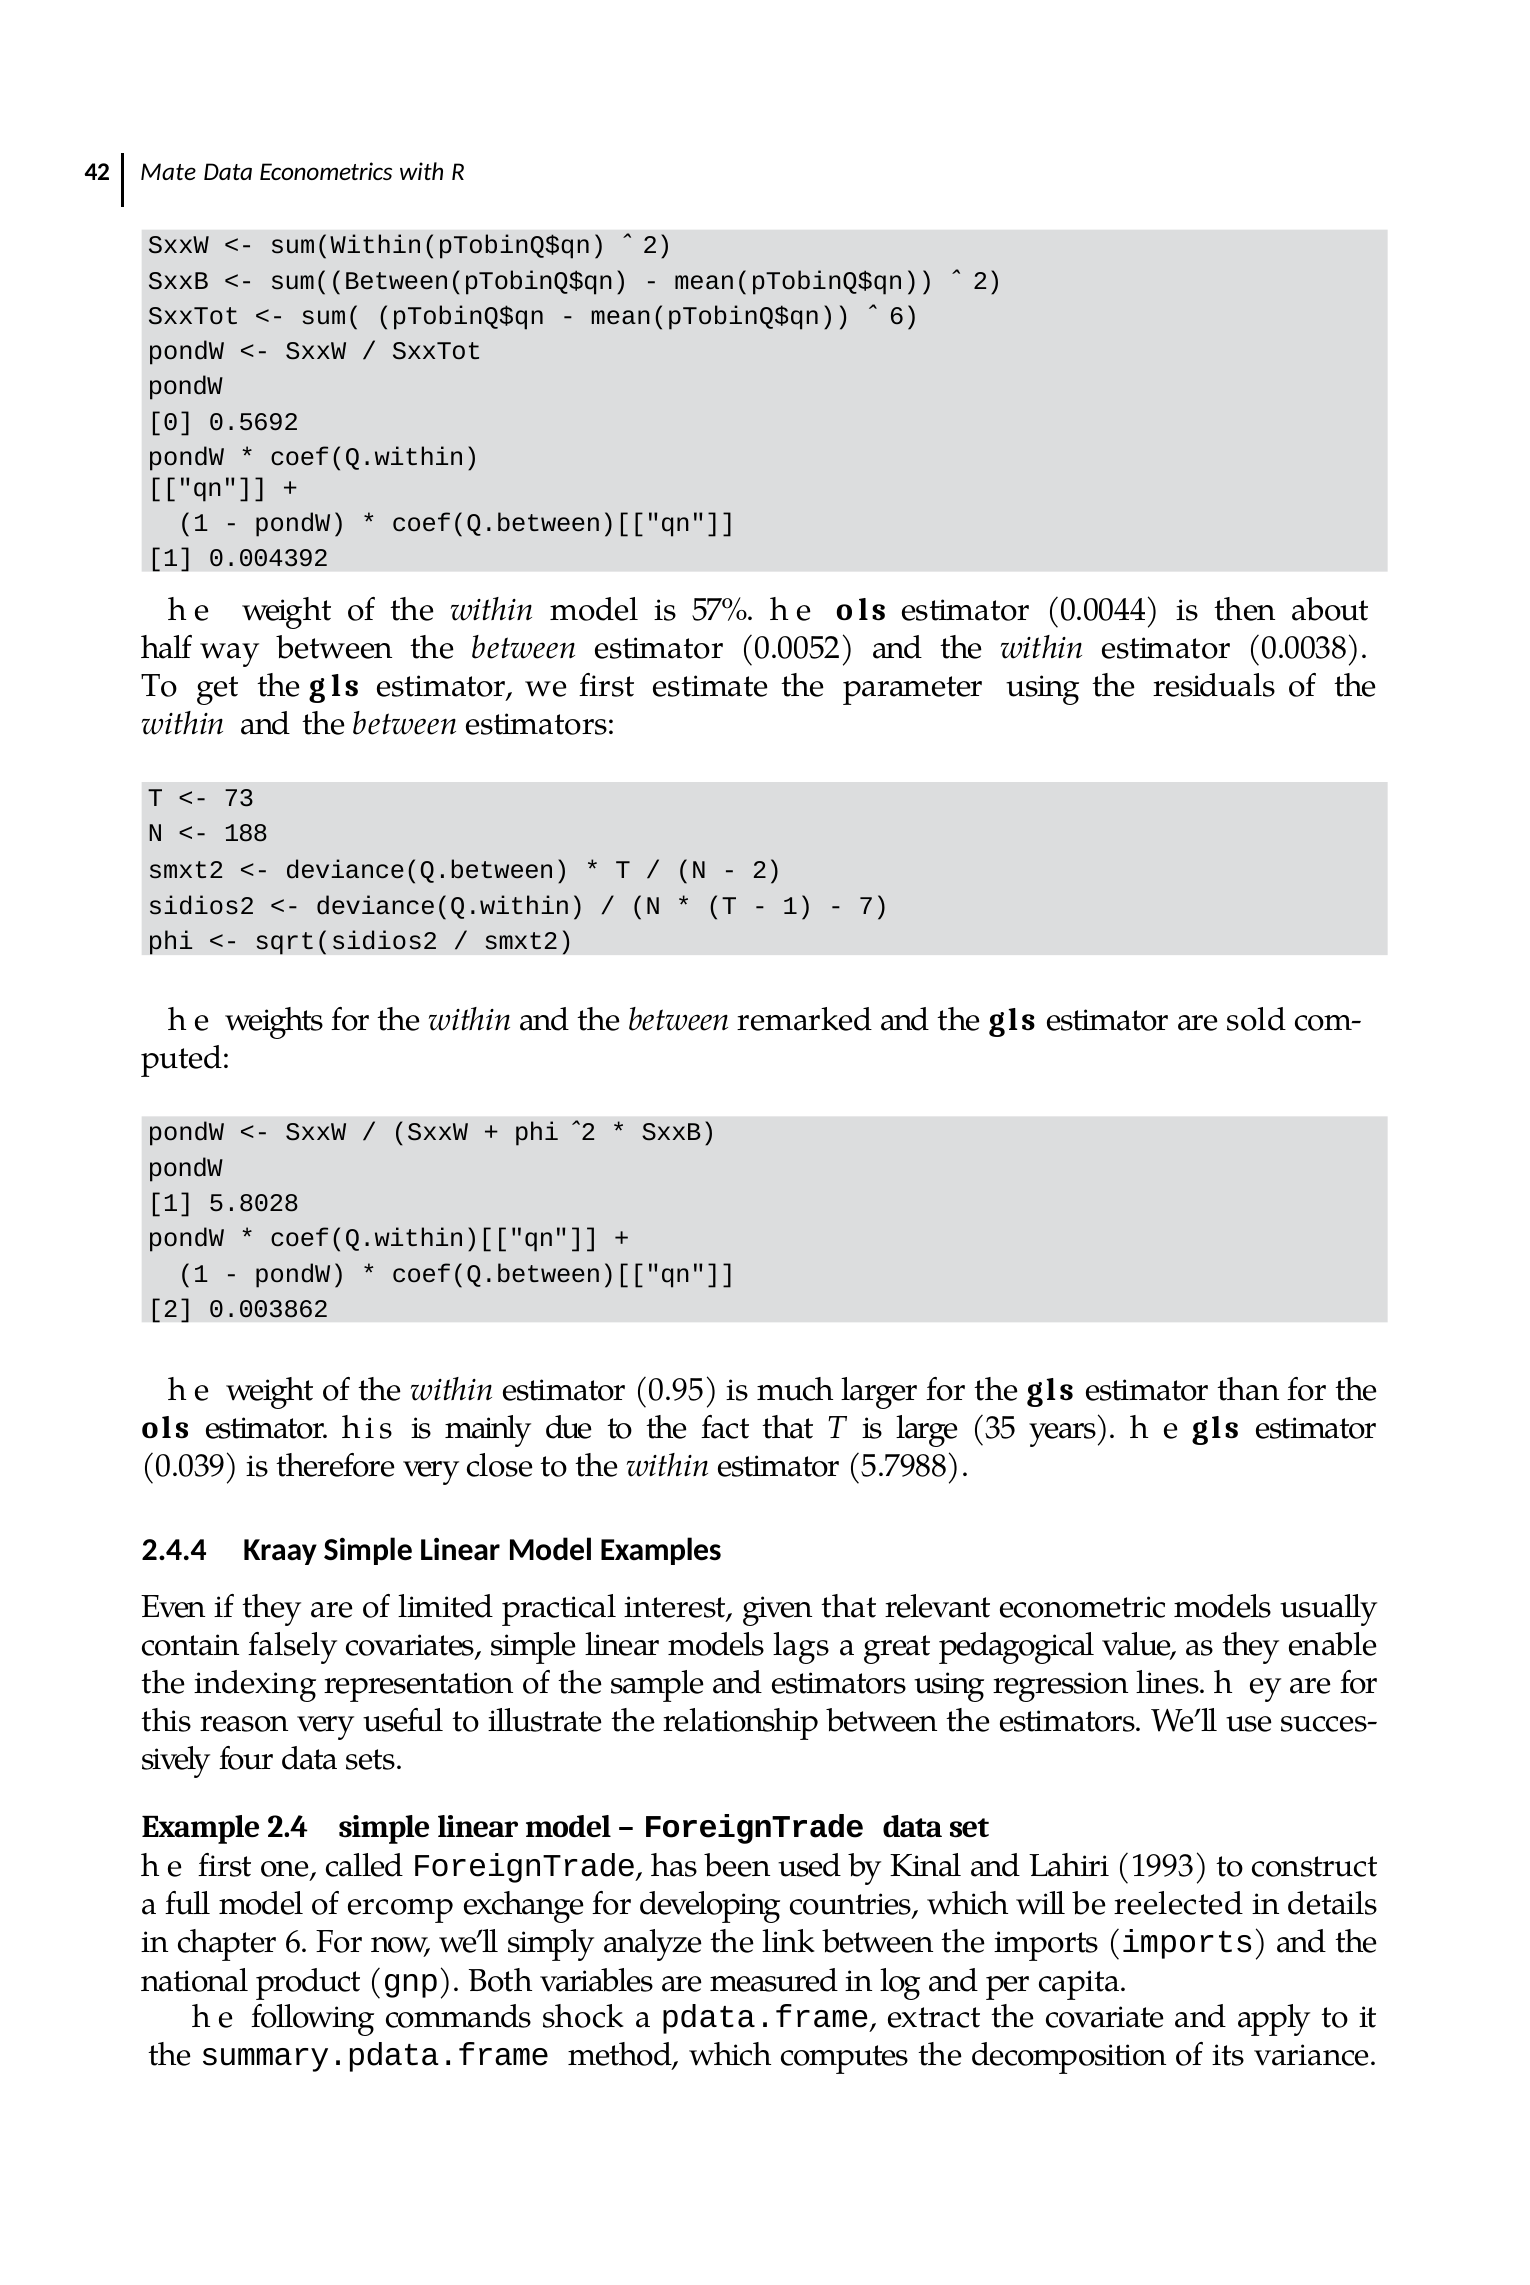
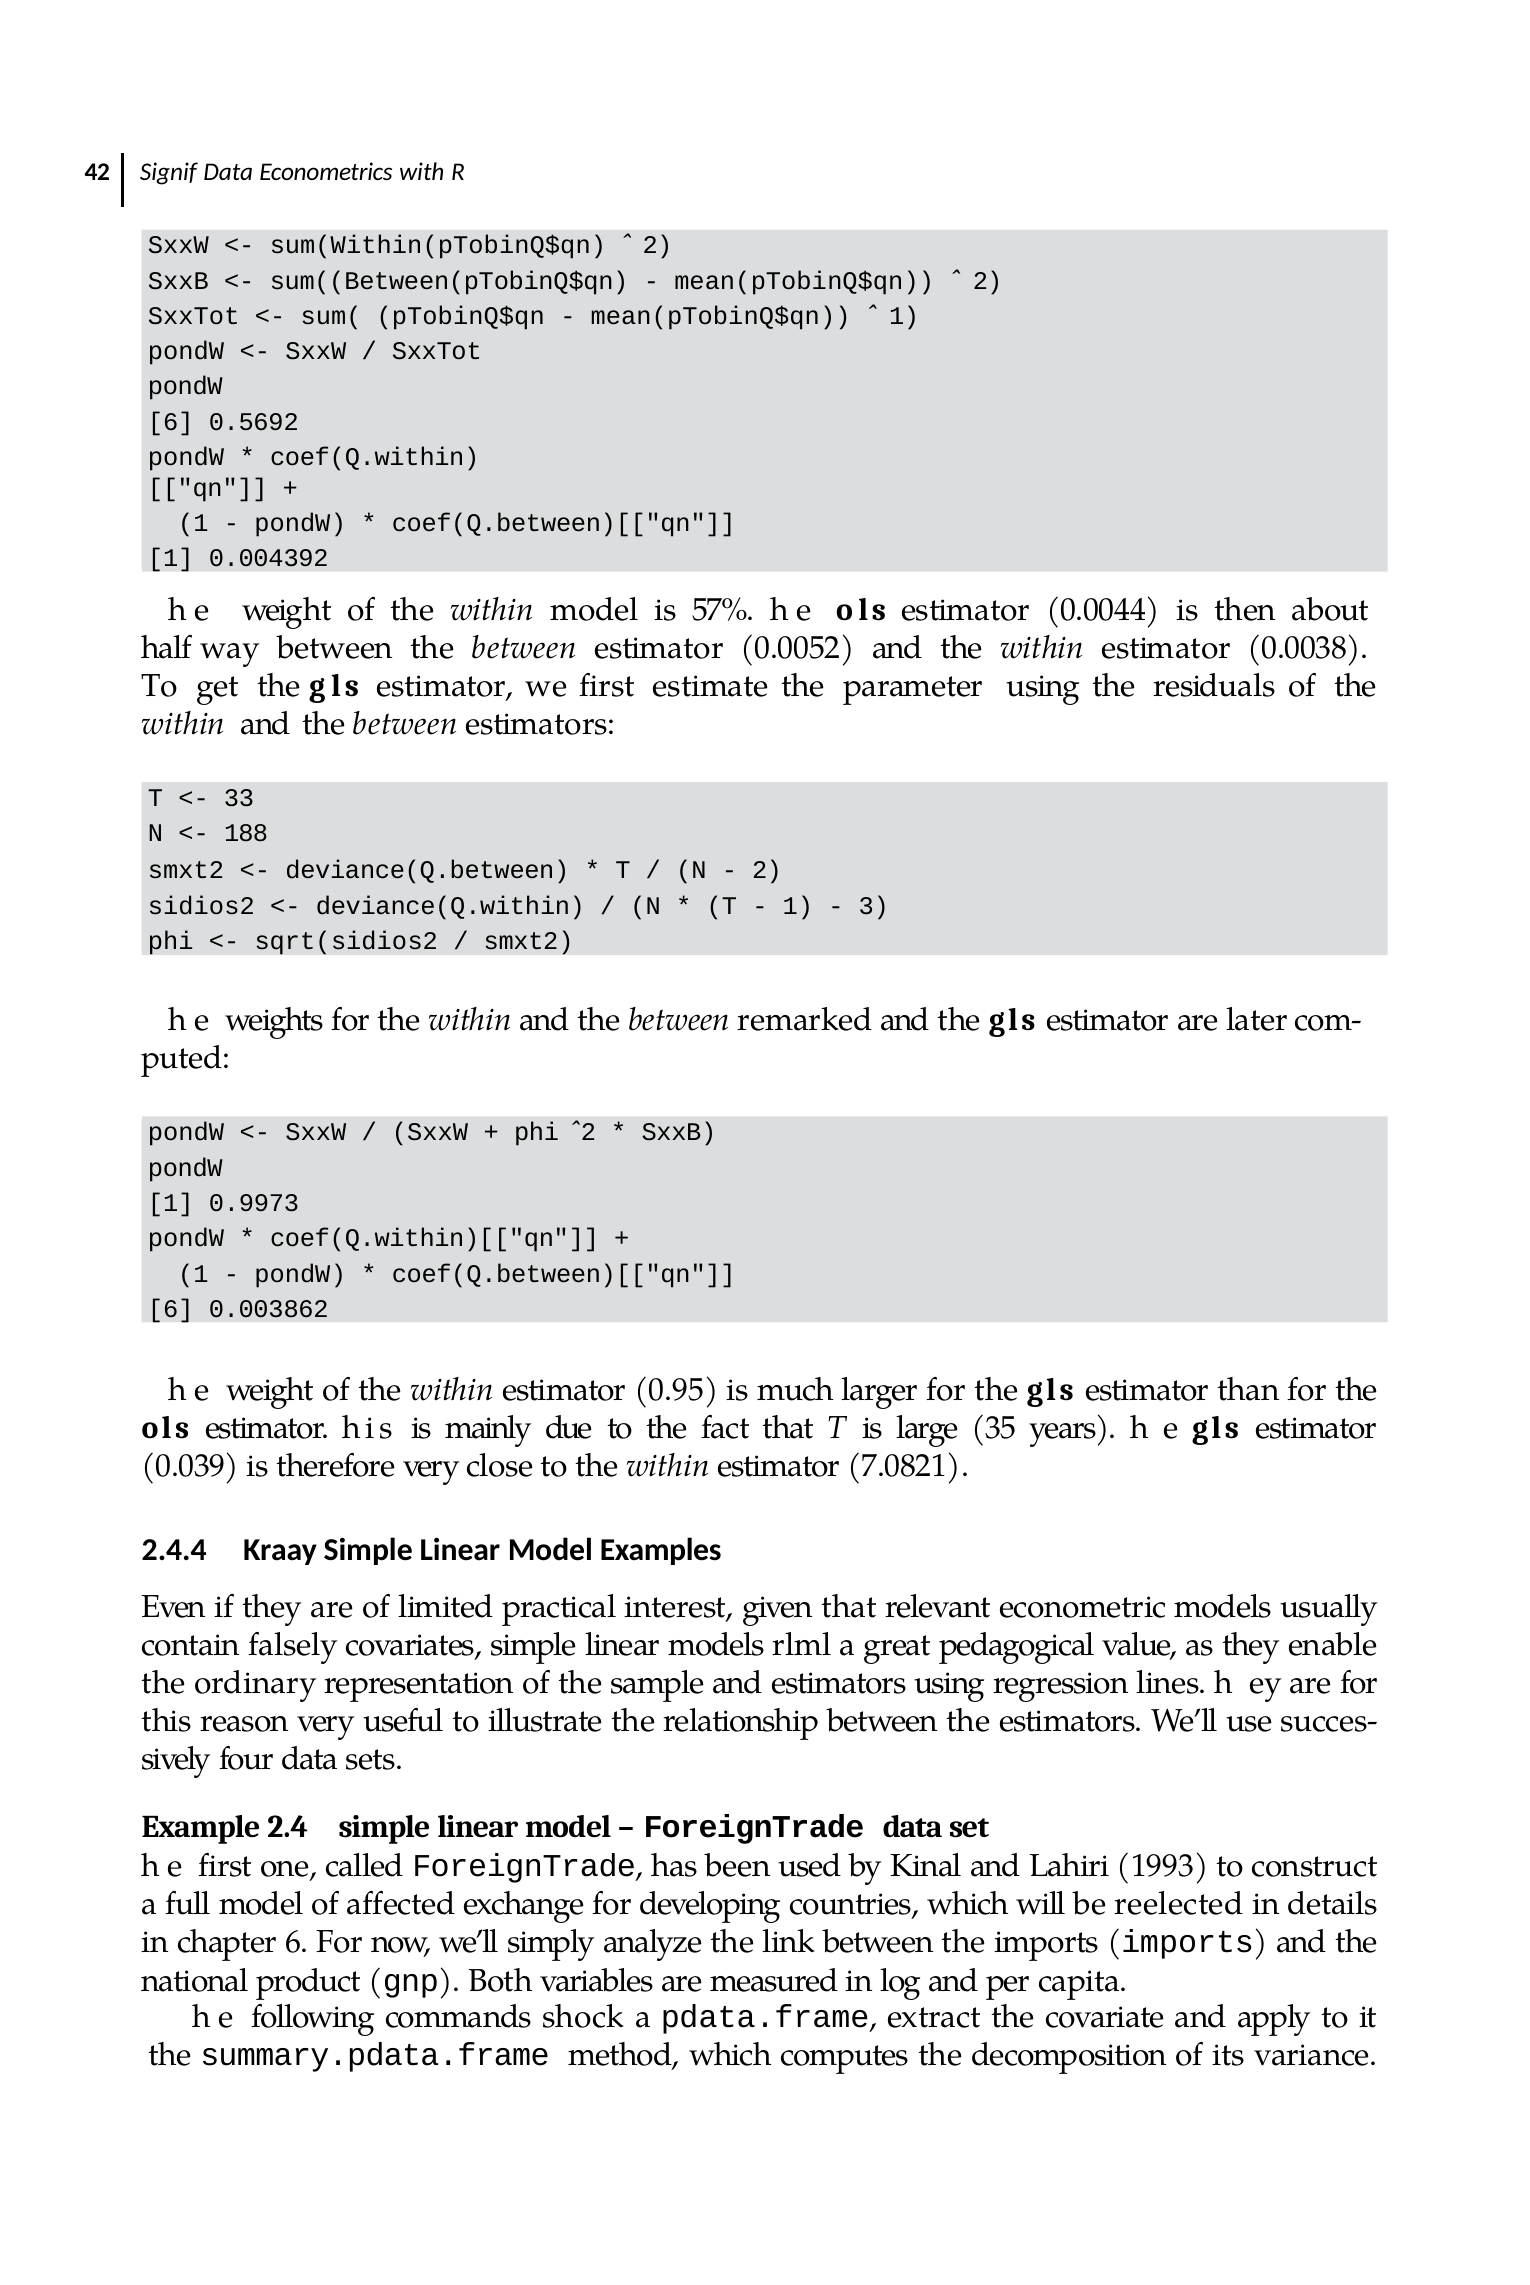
Mate: Mate -> Signif
6 at (904, 316): 6 -> 1
0 at (171, 422): 0 -> 6
73: 73 -> 33
7: 7 -> 3
sold: sold -> later
5.8028: 5.8028 -> 0.9973
2 at (171, 1309): 2 -> 6
5.7988: 5.7988 -> 7.0821
lags: lags -> rlml
indexing: indexing -> ordinary
ercomp: ercomp -> affected
